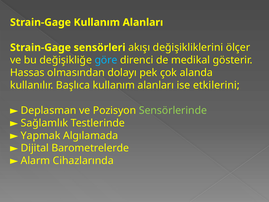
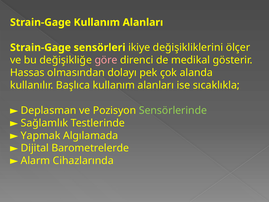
akışı: akışı -> ikiye
göre colour: light blue -> pink
etkilerini: etkilerini -> sıcaklıkla
